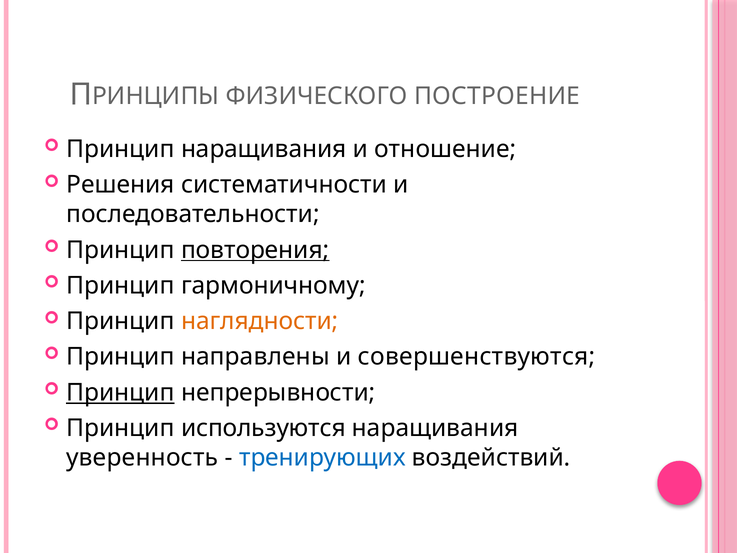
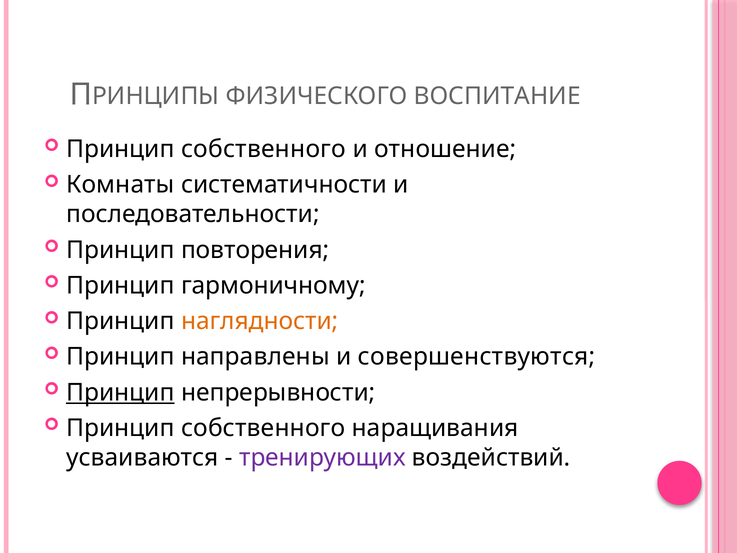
ПОСТРОЕНИЕ: ПОСТРОЕНИЕ -> ВОСПИТАНИЕ
наращивания at (264, 149): наращивания -> собственного
Решения: Решения -> Комнаты
повторения underline: present -> none
используются at (263, 428): используются -> собственного
уверенность: уверенность -> усваиваются
тренирующих colour: blue -> purple
